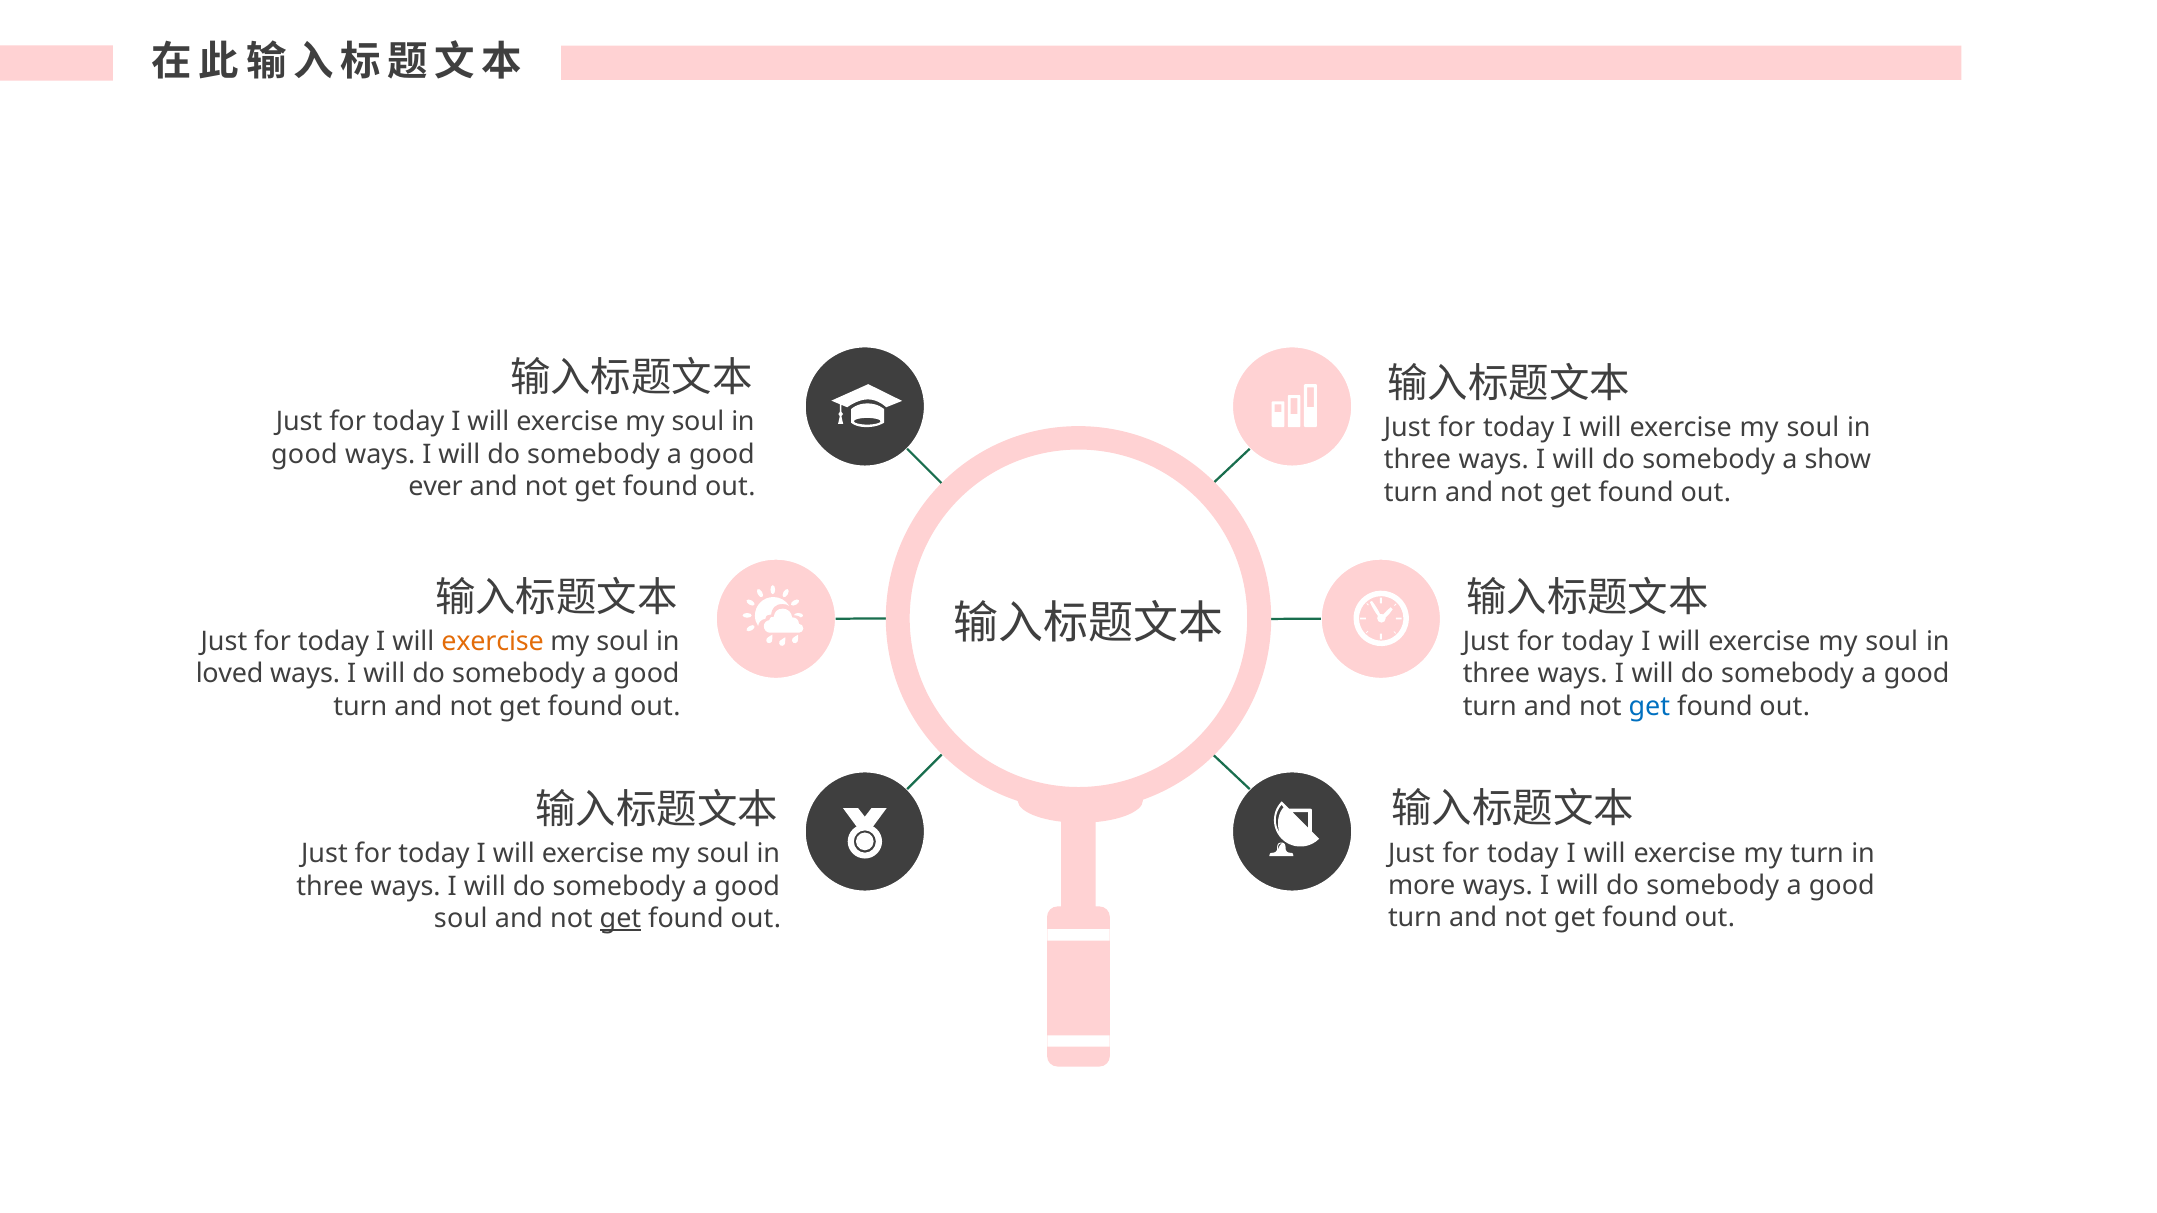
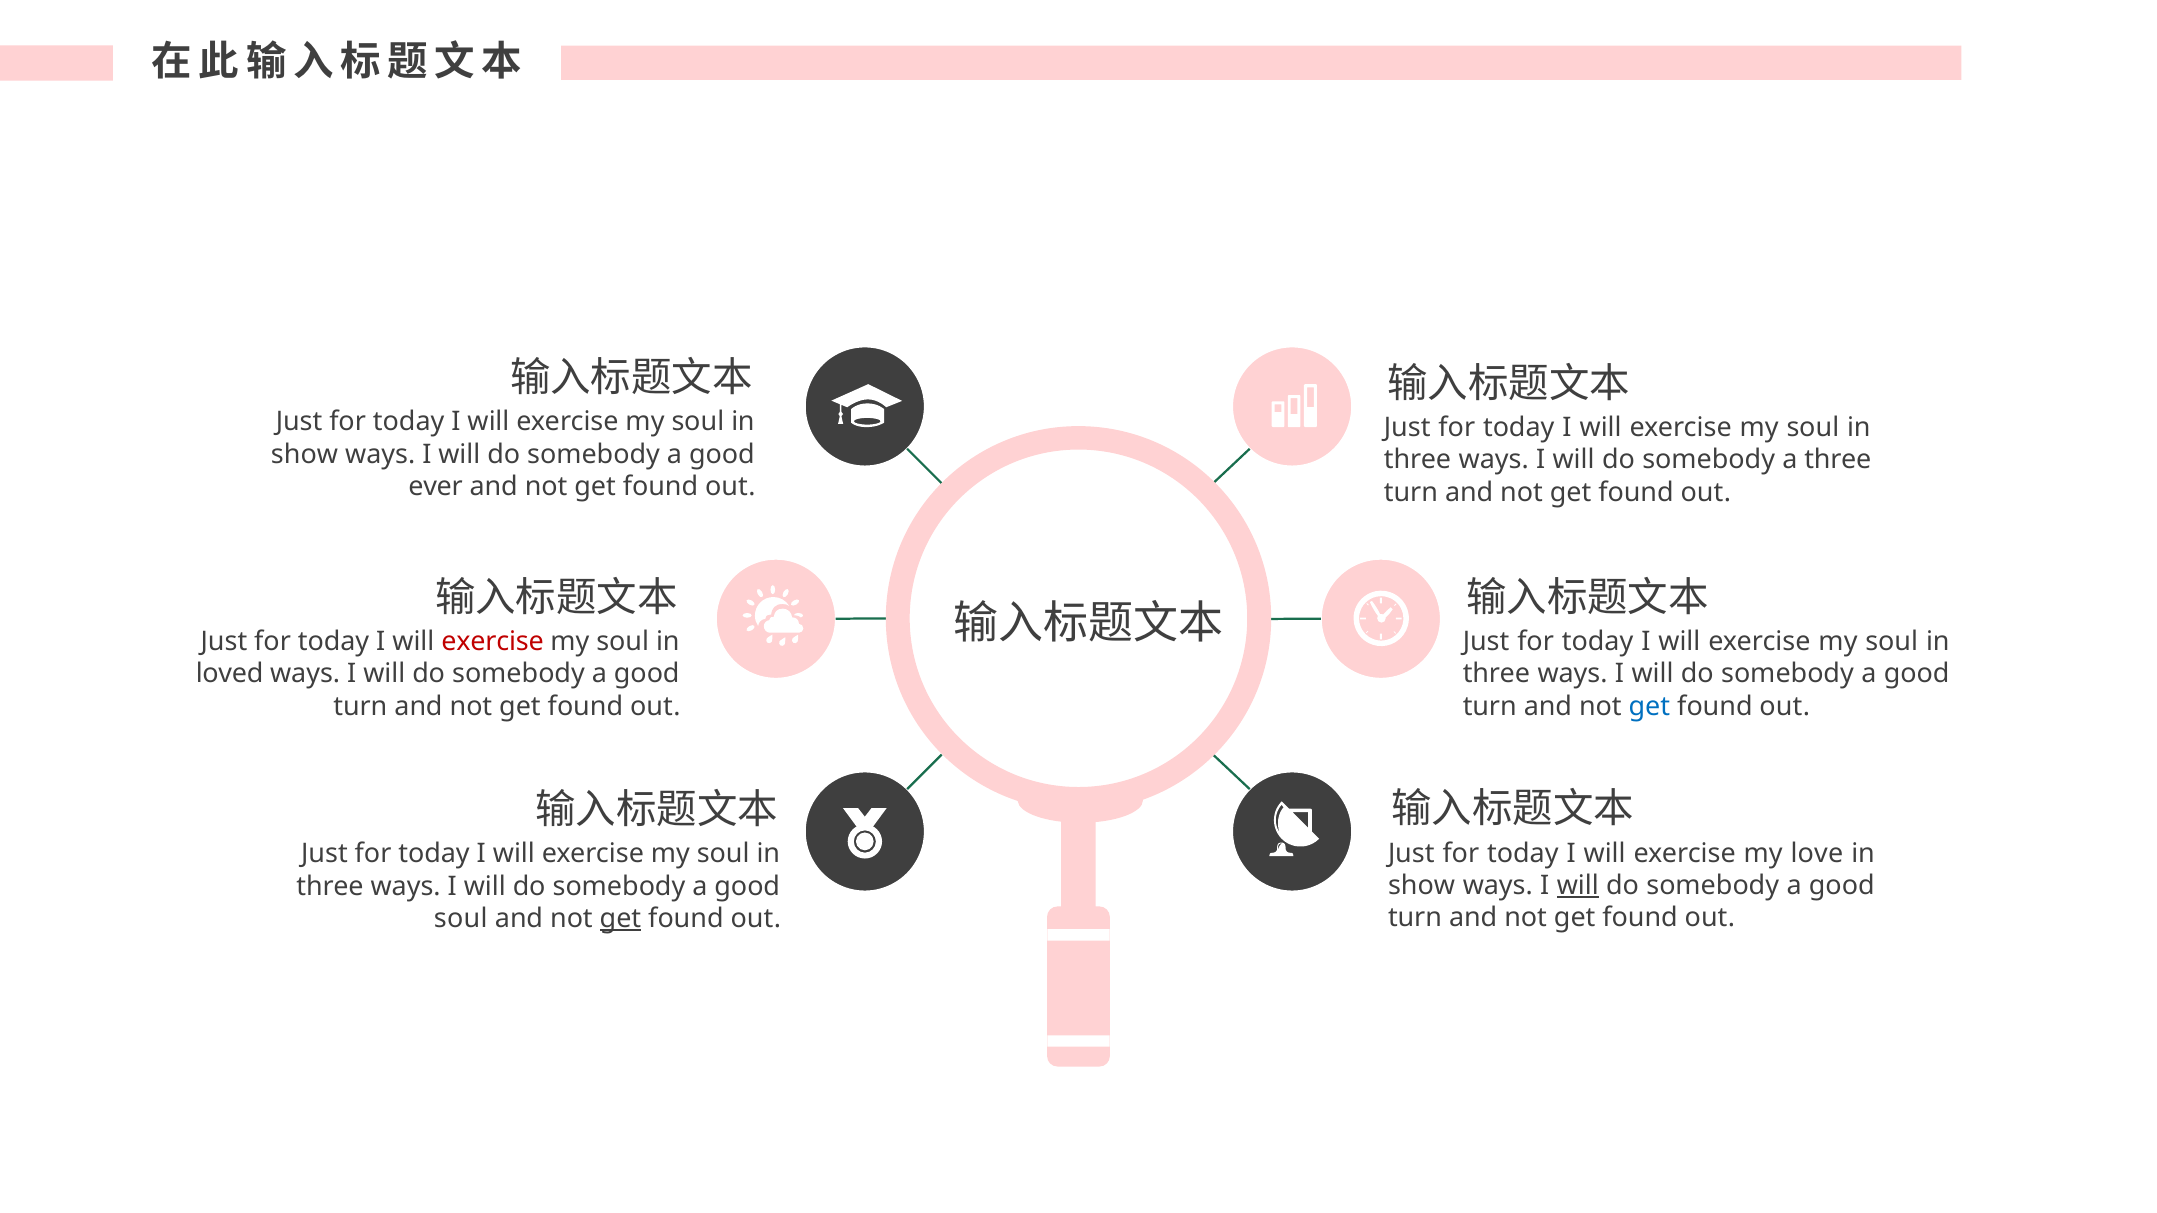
good at (304, 454): good -> show
a show: show -> three
exercise at (493, 642) colour: orange -> red
my turn: turn -> love
more at (1422, 886): more -> show
will at (1578, 886) underline: none -> present
